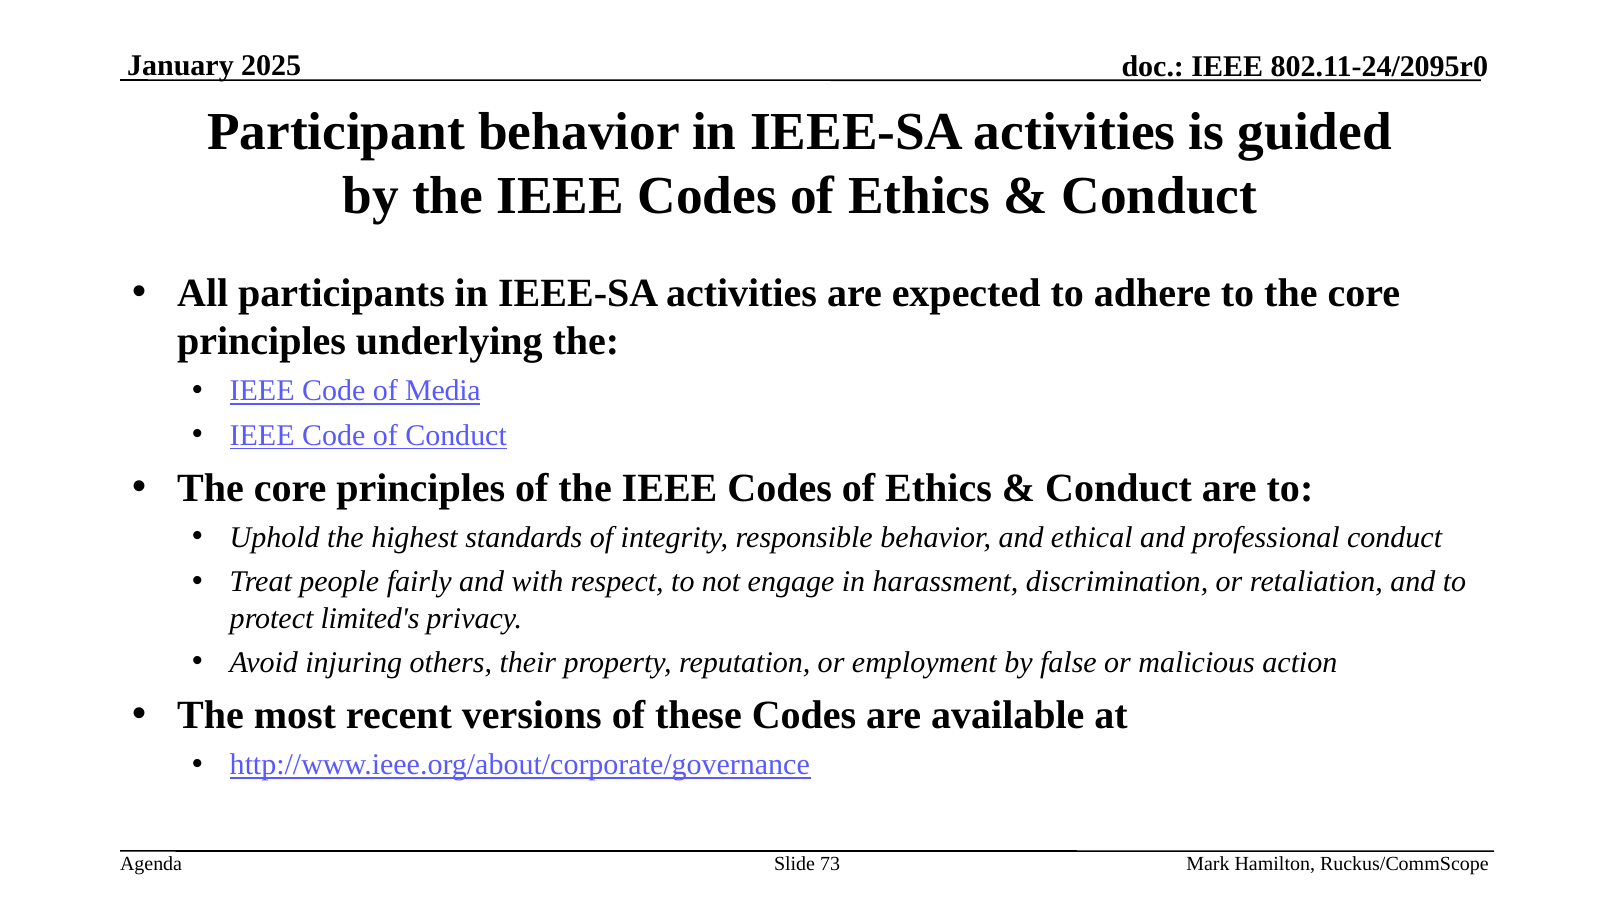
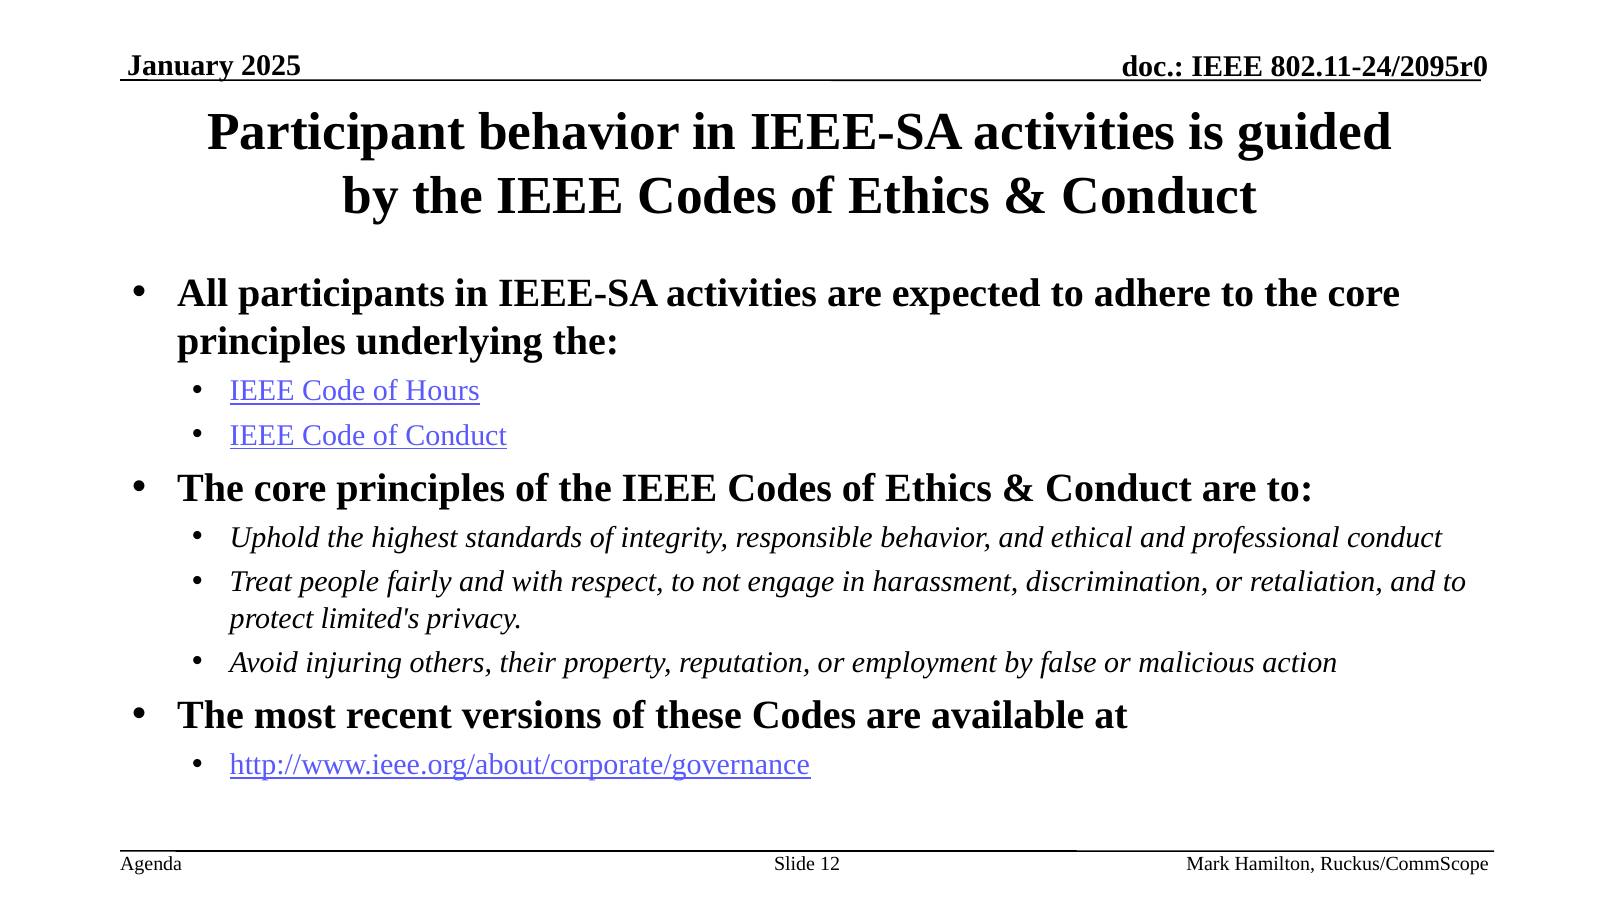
Media: Media -> Hours
73: 73 -> 12
